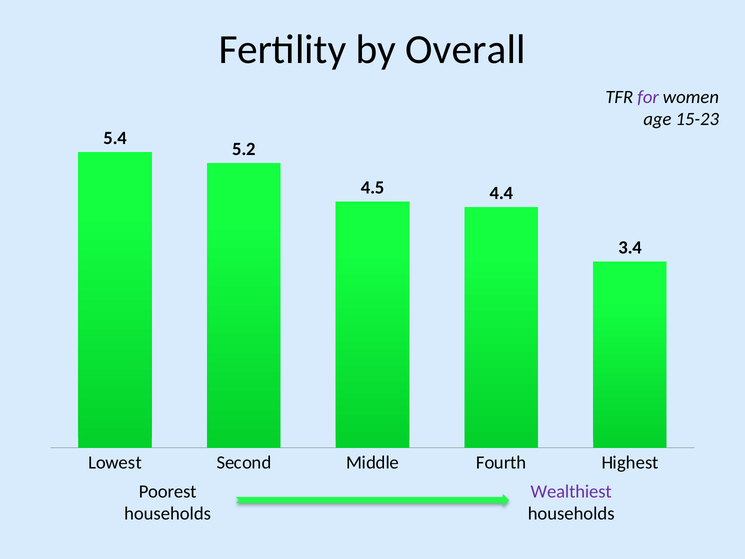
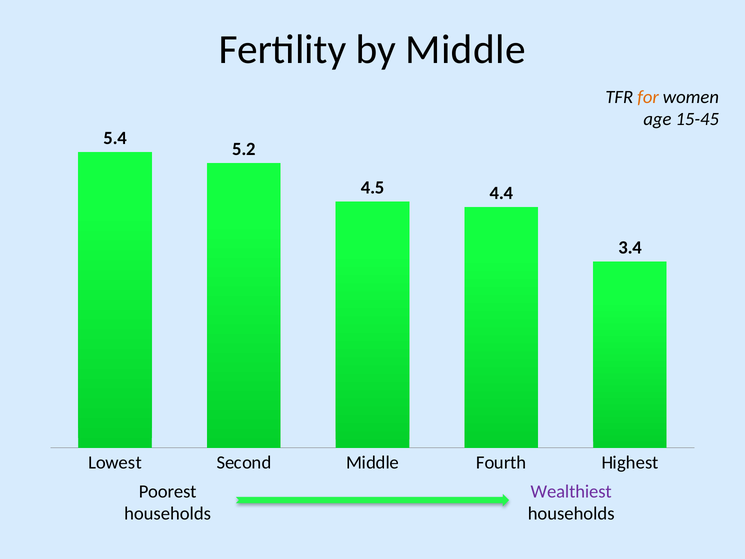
by Overall: Overall -> Middle
for colour: purple -> orange
15-23: 15-23 -> 15-45
